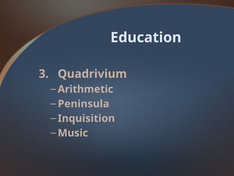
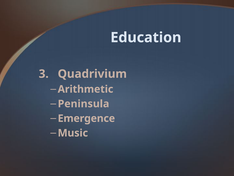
Inquisition: Inquisition -> Emergence
